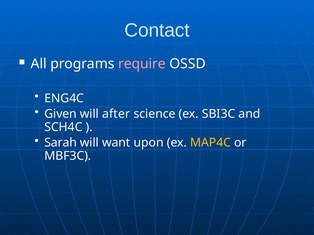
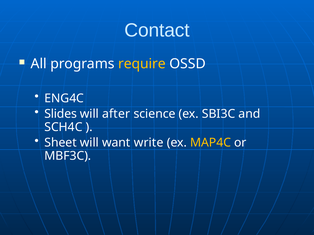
require colour: pink -> yellow
Given: Given -> Slides
Sarah: Sarah -> Sheet
upon: upon -> write
